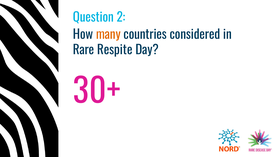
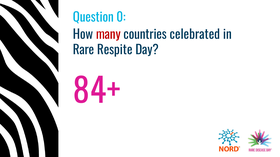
2: 2 -> 0
many colour: orange -> red
considered: considered -> celebrated
30+: 30+ -> 84+
